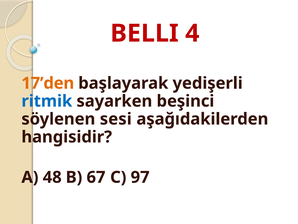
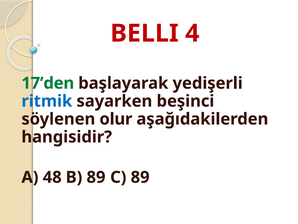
17’den colour: orange -> green
sesi: sesi -> olur
67 at (96, 177): 67 -> 89
C 97: 97 -> 89
